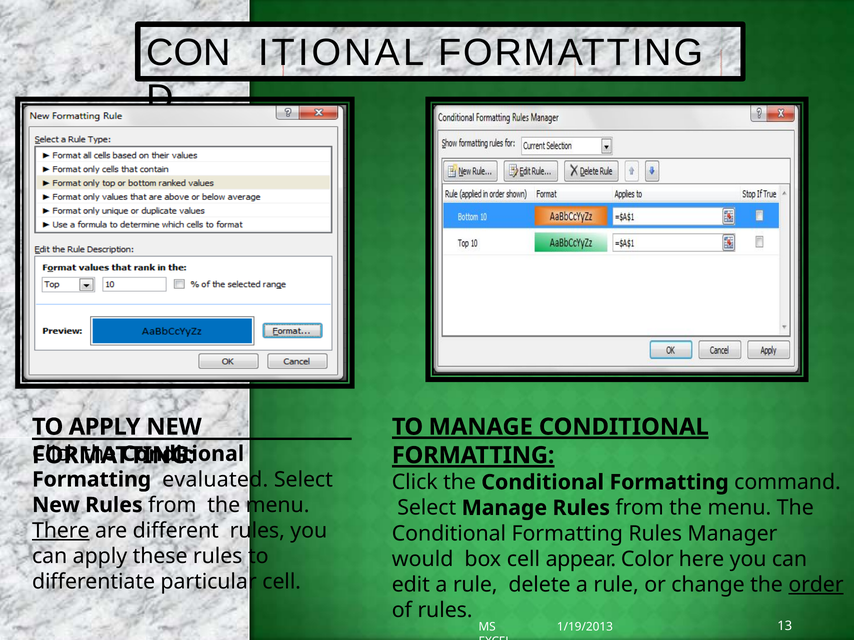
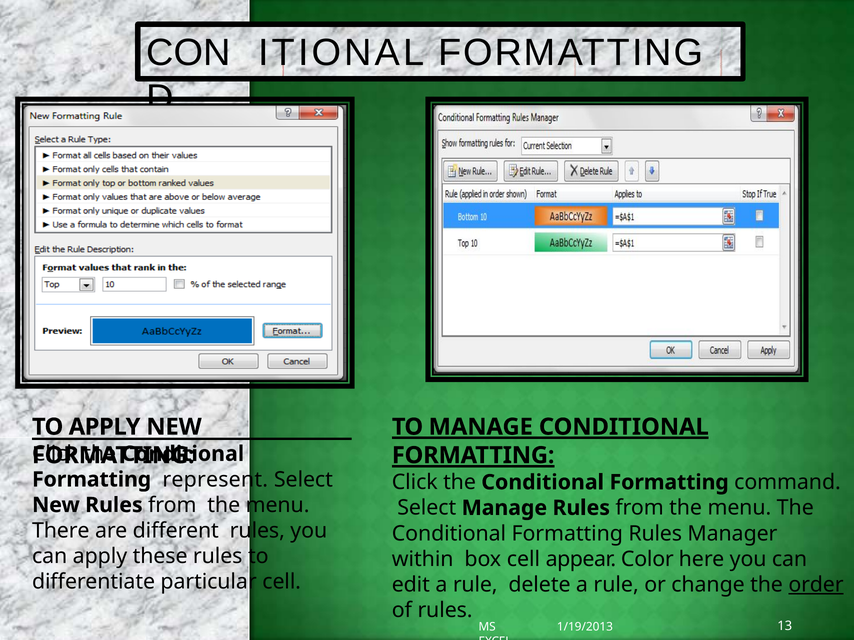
evaluated: evaluated -> represent
There underline: present -> none
would: would -> within
